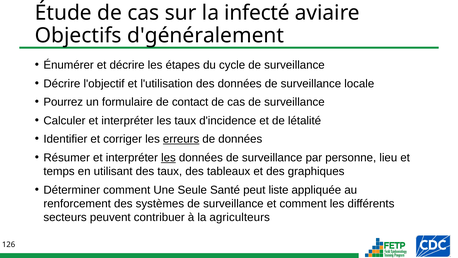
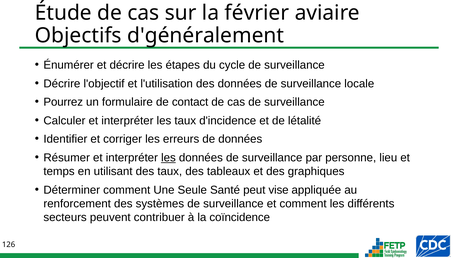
infecté: infecté -> février
erreurs underline: present -> none
liste: liste -> vise
agriculteurs: agriculteurs -> coïncidence
